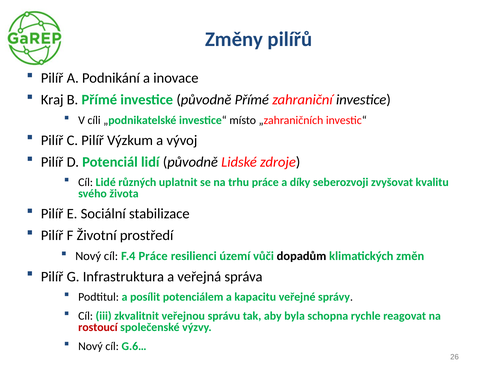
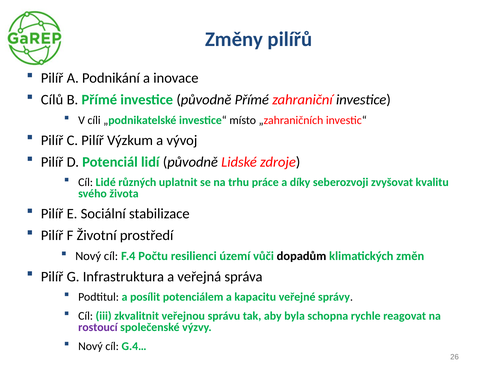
Kraj: Kraj -> Cílů
F.4 Práce: Práce -> Počtu
rostoucí colour: red -> purple
G.6…: G.6… -> G.4…
